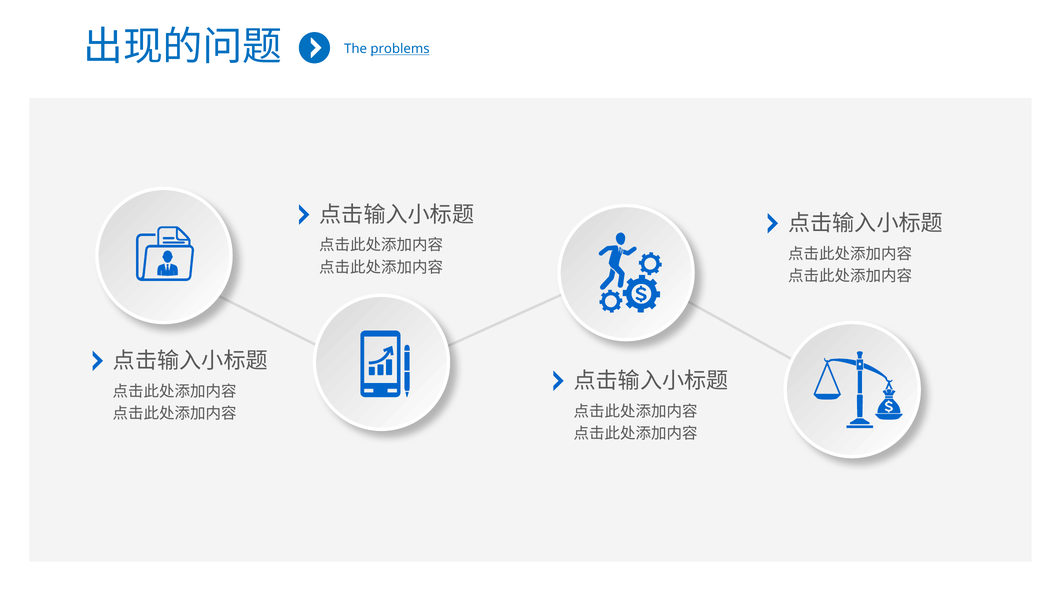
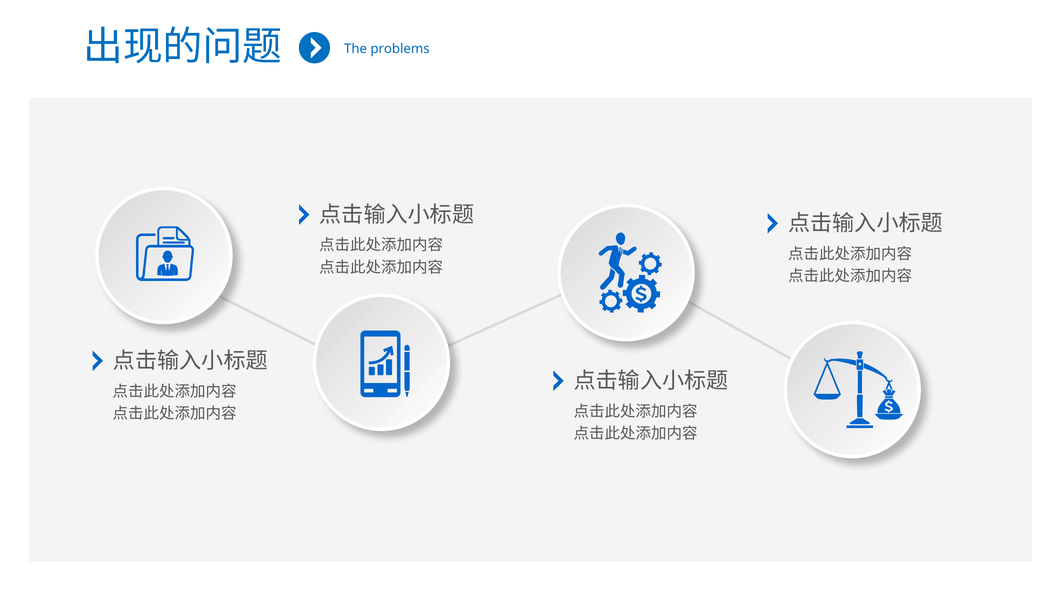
problems underline: present -> none
